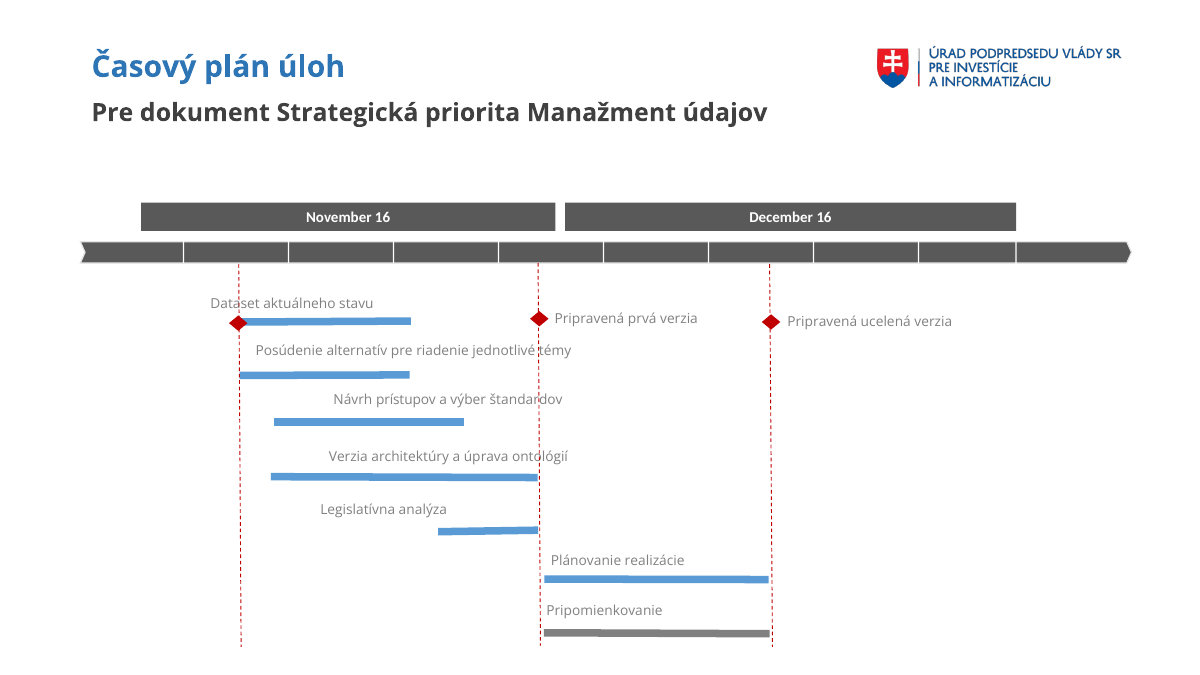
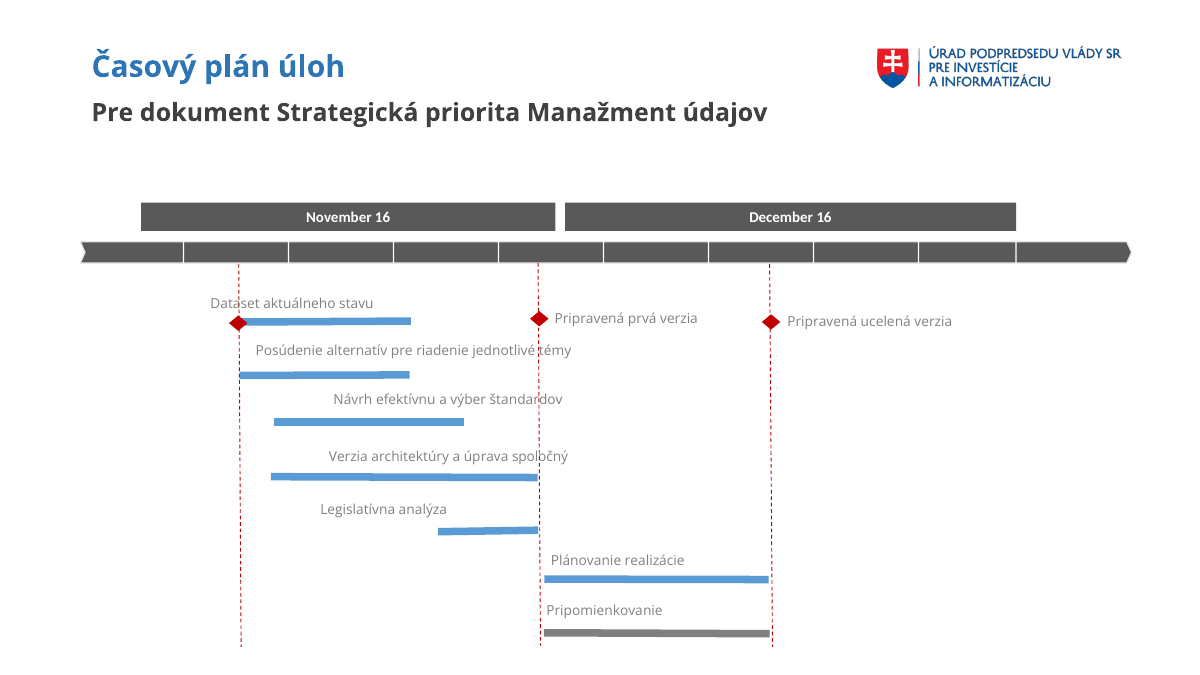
prístupov: prístupov -> efektívnu
ontológií: ontológií -> spoločný
